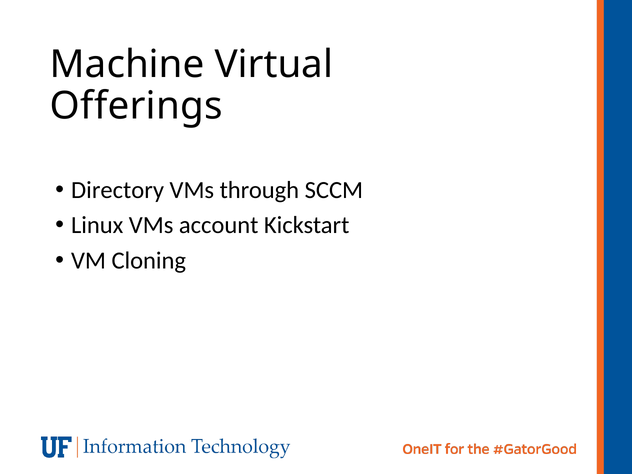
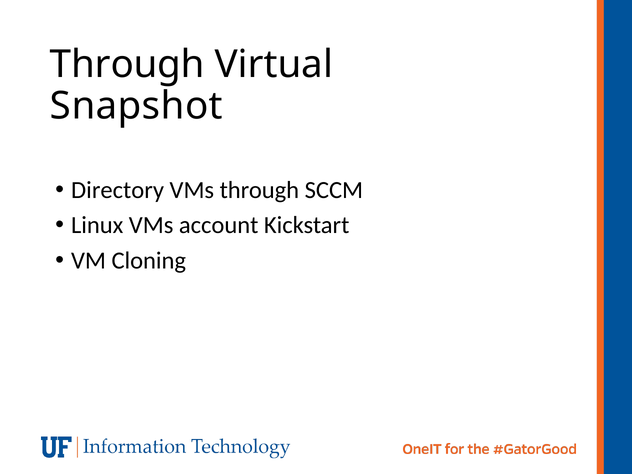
Machine at (127, 64): Machine -> Through
Offerings: Offerings -> Snapshot
